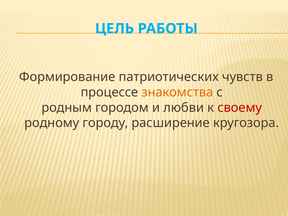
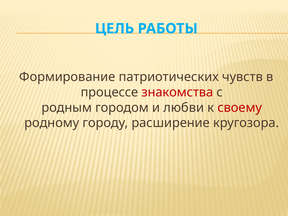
знакомства colour: orange -> red
